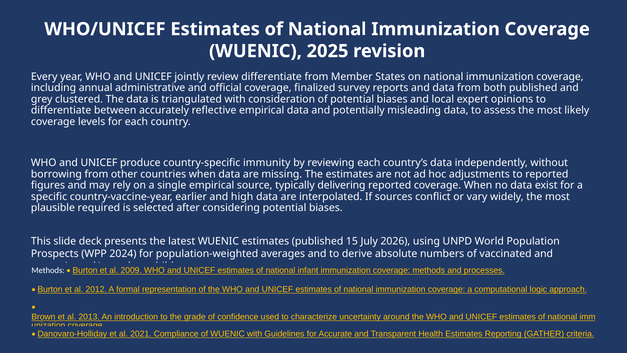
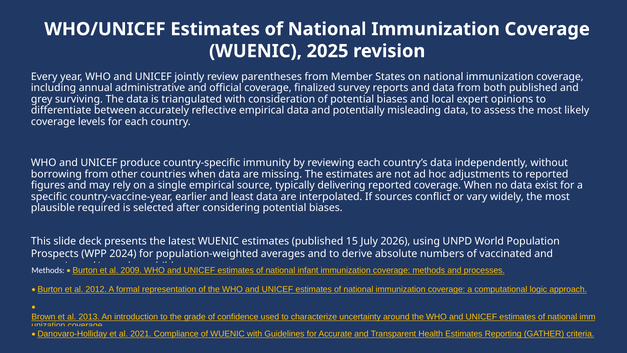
review differentiate: differentiate -> parentheses
clustered: clustered -> surviving
high: high -> least
